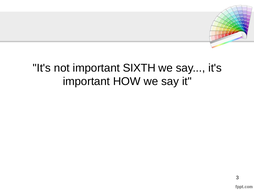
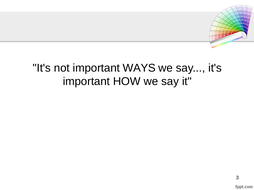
SIXTH: SIXTH -> WAYS
